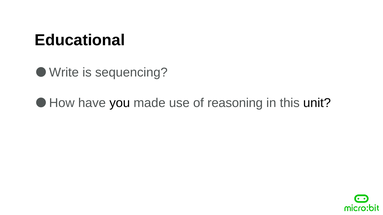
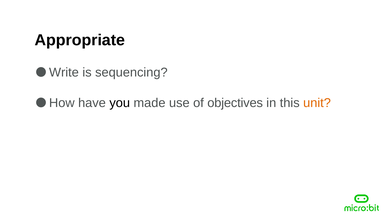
Educational: Educational -> Appropriate
reasoning: reasoning -> objectives
unit colour: black -> orange
